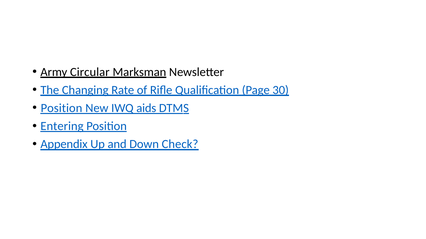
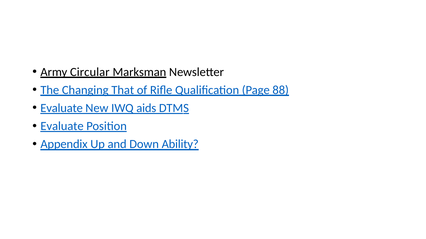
Rate: Rate -> That
30: 30 -> 88
Position at (61, 108): Position -> Evaluate
Entering at (62, 127): Entering -> Evaluate
Check: Check -> Ability
